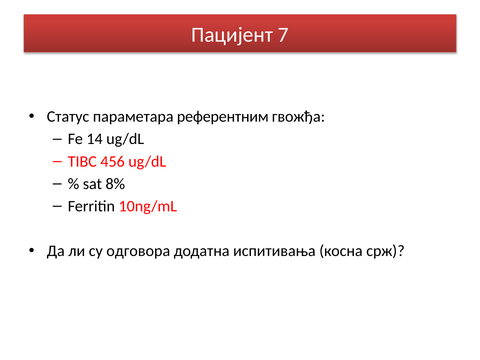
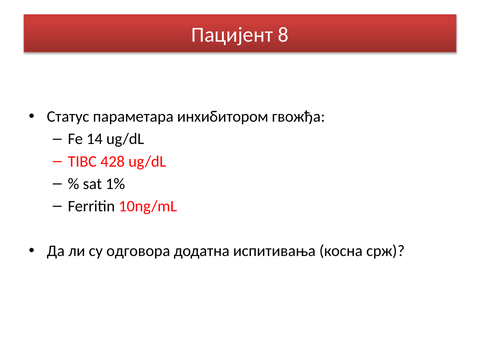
7: 7 -> 8
референтним: референтним -> инхибитором
456: 456 -> 428
8%: 8% -> 1%
